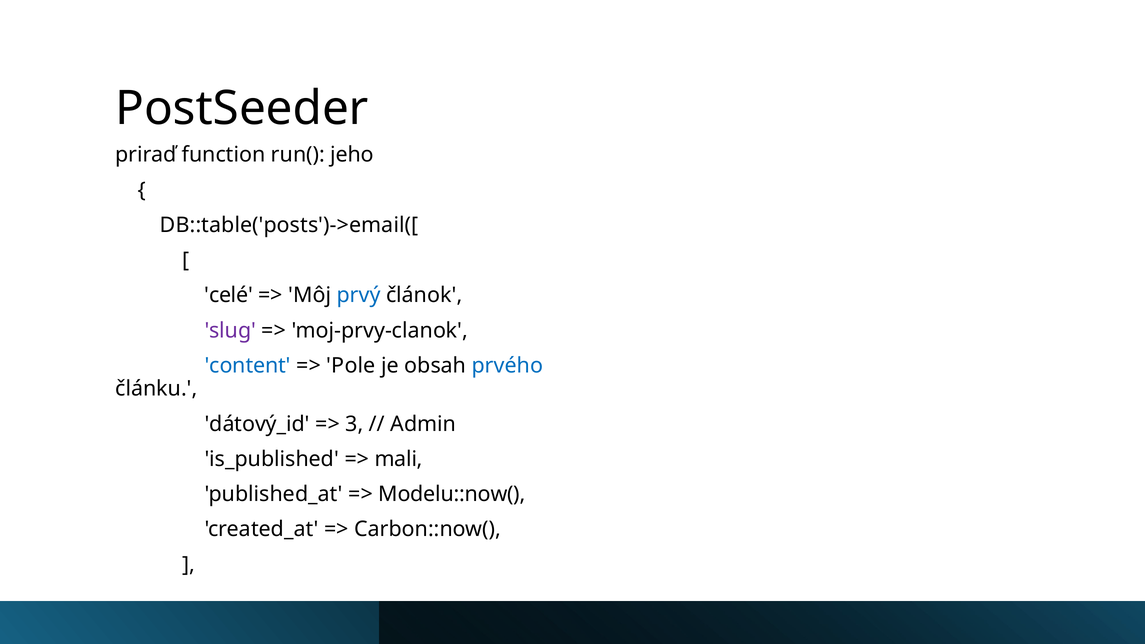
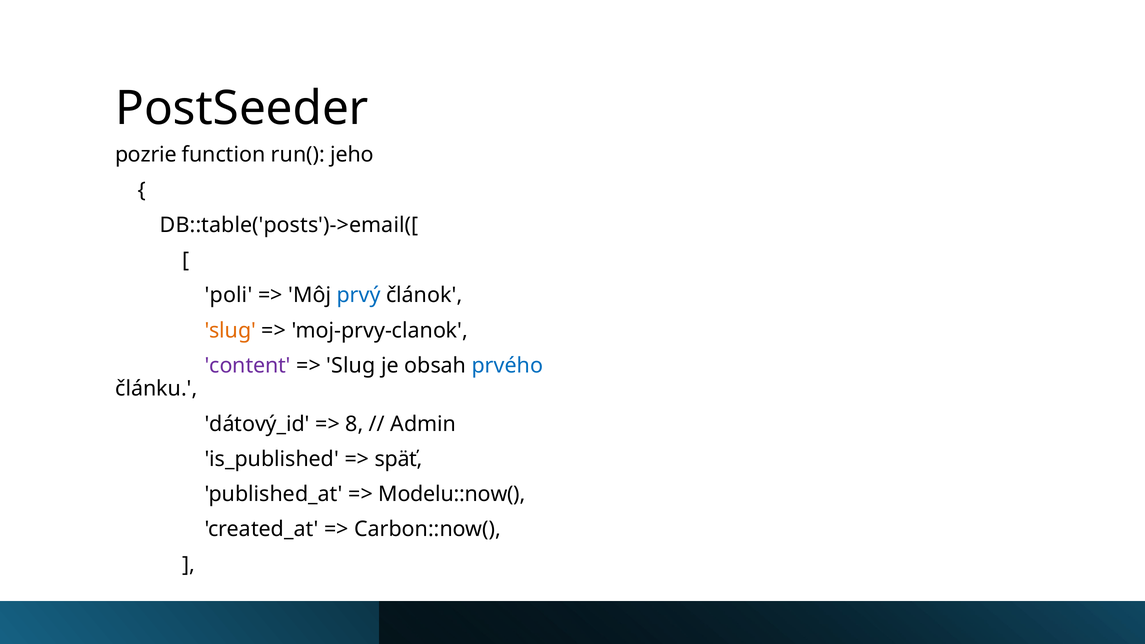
priraď: priraď -> pozrie
celé: celé -> poli
slug at (230, 331) colour: purple -> orange
content colour: blue -> purple
Pole at (351, 366): Pole -> Slug
3: 3 -> 8
mali: mali -> späť
